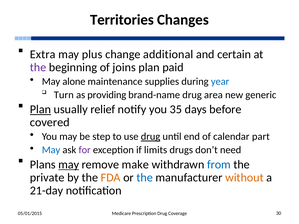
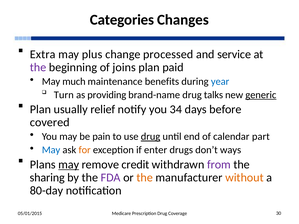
Territories: Territories -> Categories
additional: additional -> processed
certain: certain -> service
alone: alone -> much
supplies: supplies -> benefits
area: area -> talks
generic underline: none -> present
Plan at (40, 110) underline: present -> none
35: 35 -> 34
step: step -> pain
for colour: purple -> orange
limits: limits -> enter
need: need -> ways
make: make -> credit
from colour: blue -> purple
private: private -> sharing
FDA colour: orange -> purple
the at (145, 178) colour: blue -> orange
21-day: 21-day -> 80-day
